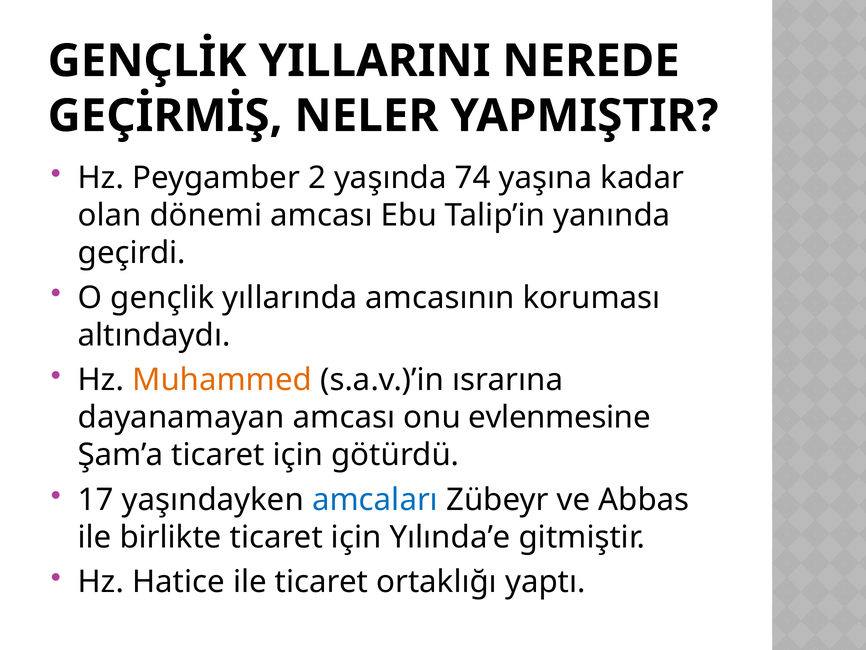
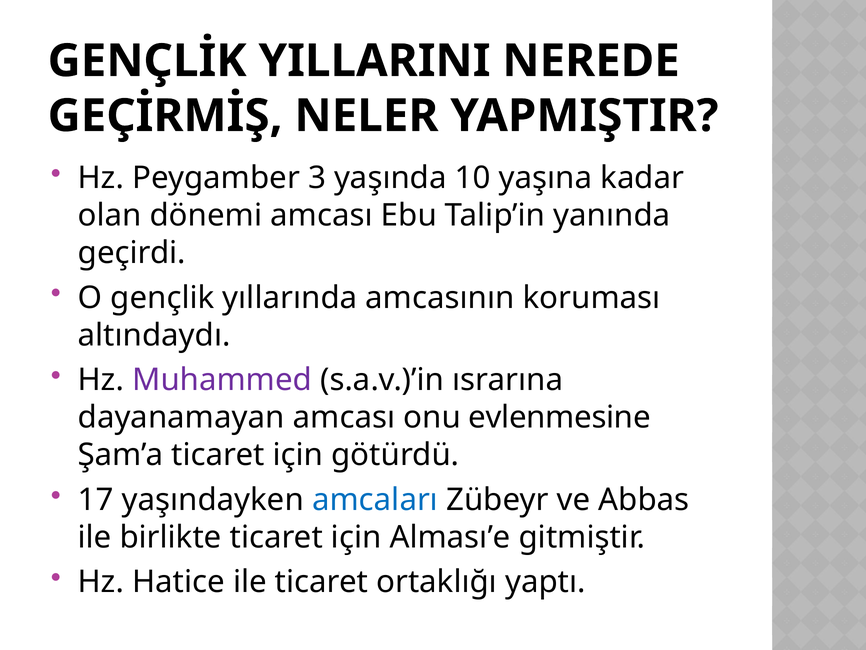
2: 2 -> 3
74: 74 -> 10
Muhammed colour: orange -> purple
Yılında’e: Yılında’e -> Alması’e
